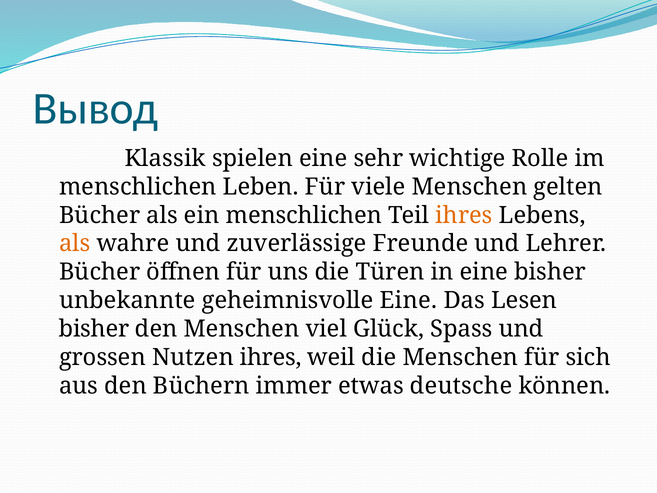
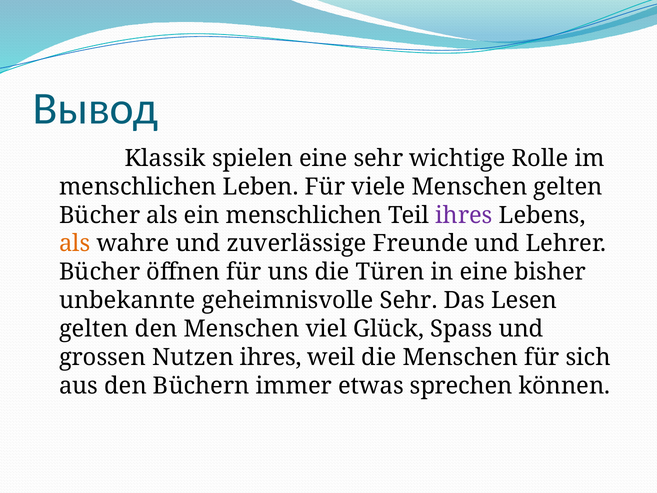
ihres at (464, 215) colour: orange -> purple
geheimnisvolle Eine: Eine -> Sehr
bisher at (94, 329): bisher -> gelten
deutsche: deutsche -> sprechen
